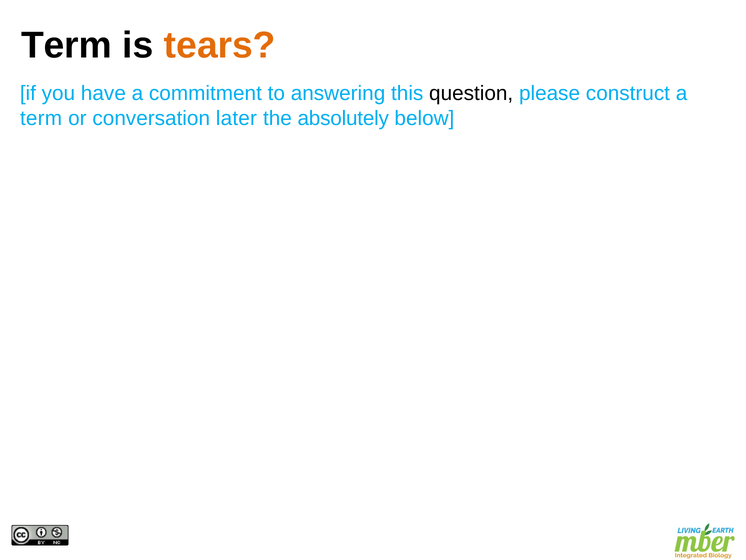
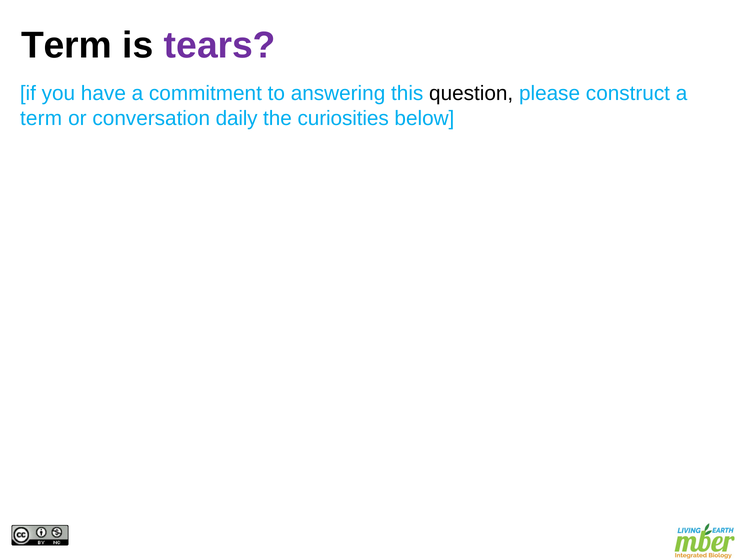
tears colour: orange -> purple
later: later -> daily
absolutely: absolutely -> curiosities
